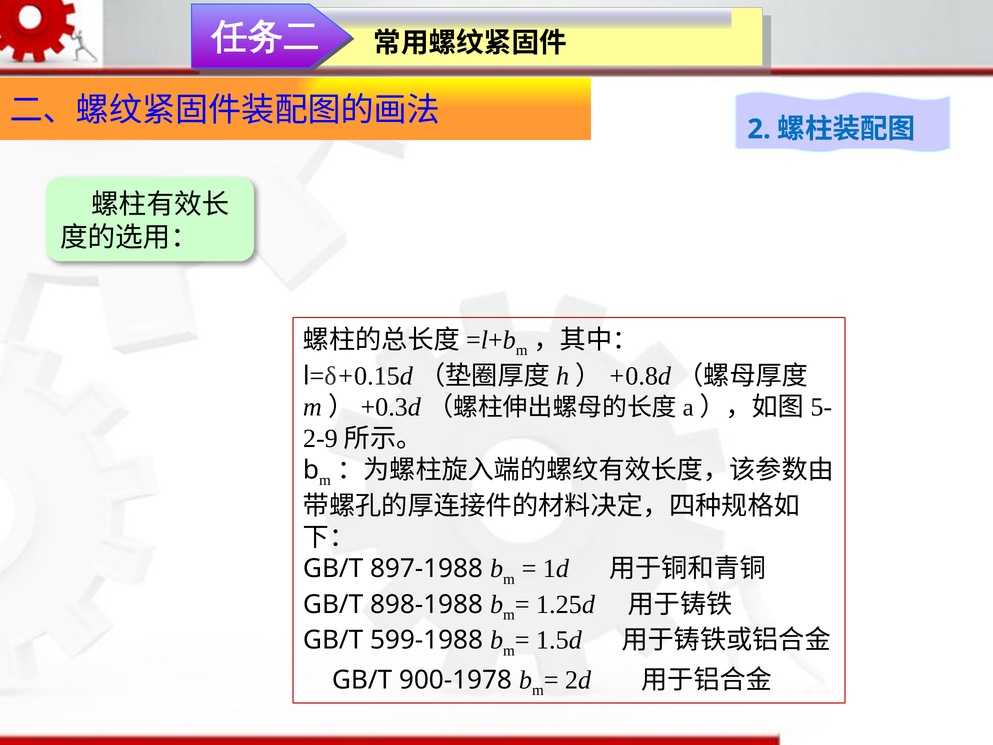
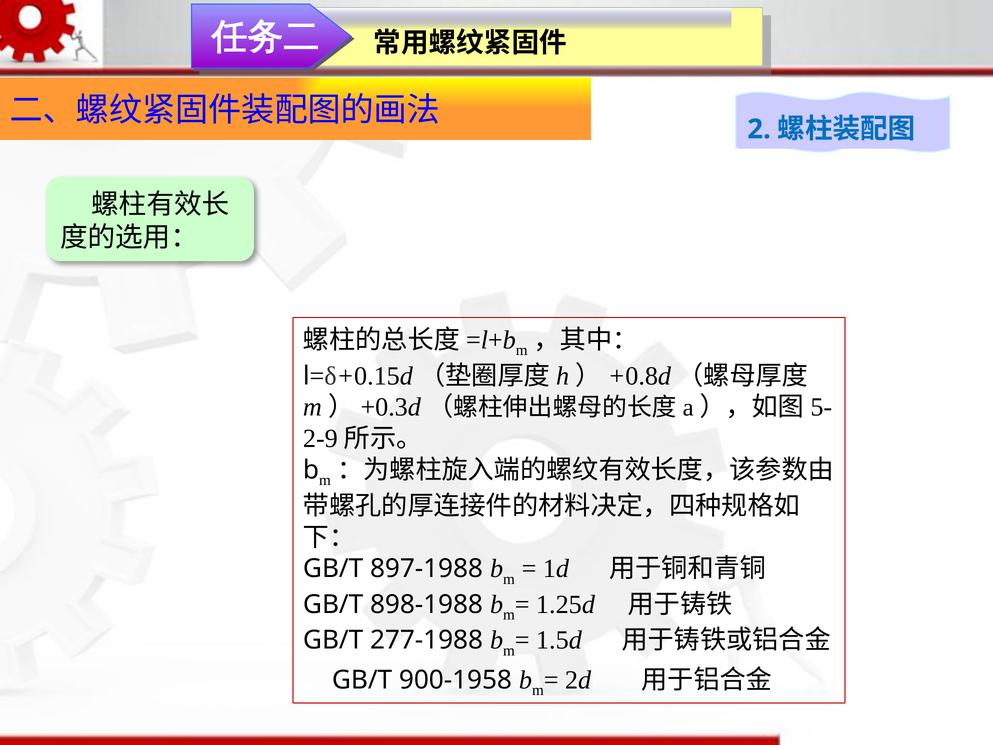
599-1988: 599-1988 -> 277-1988
900-1978: 900-1978 -> 900-1958
